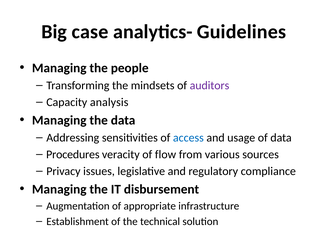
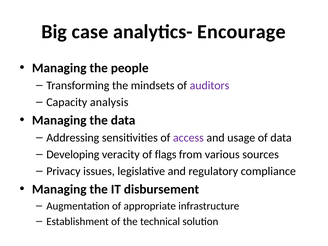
Guidelines: Guidelines -> Encourage
access colour: blue -> purple
Procedures: Procedures -> Developing
flow: flow -> flags
